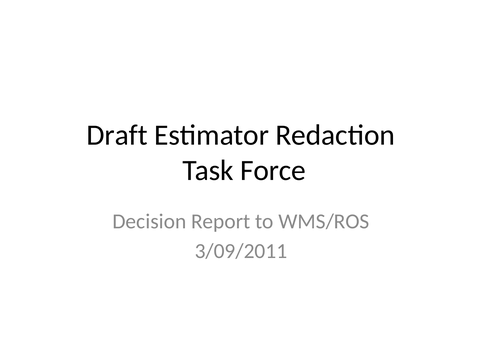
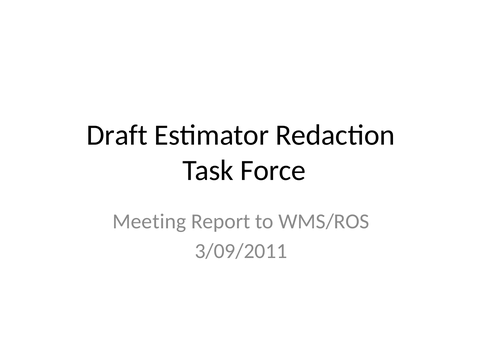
Decision: Decision -> Meeting
